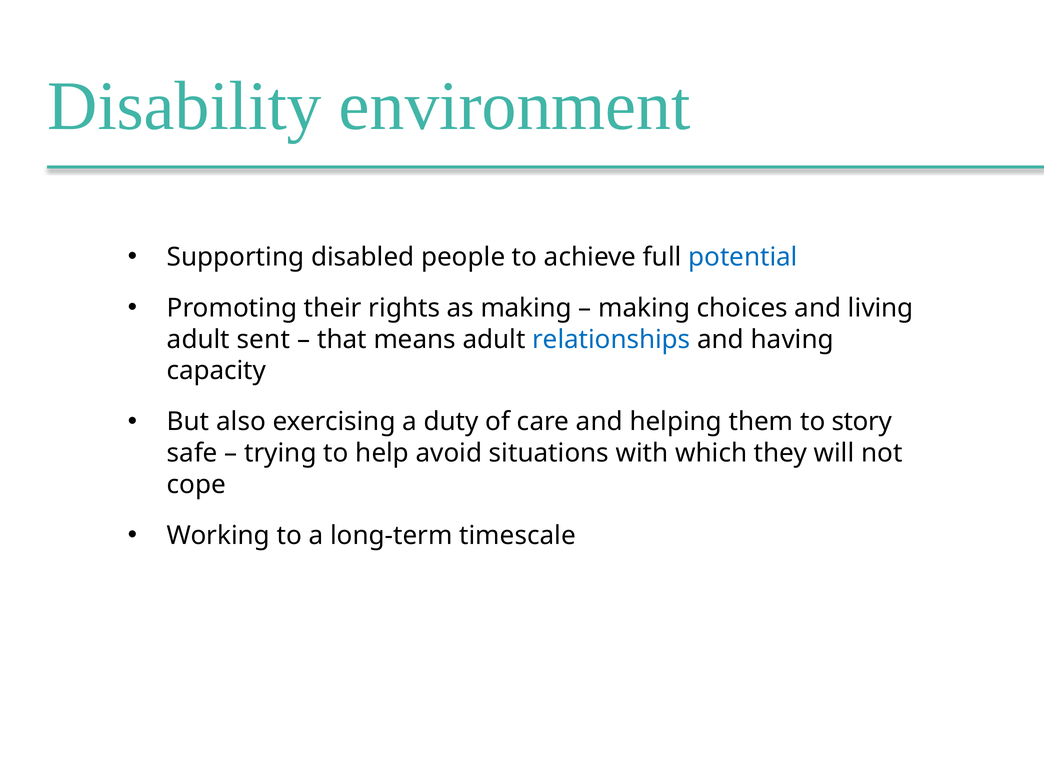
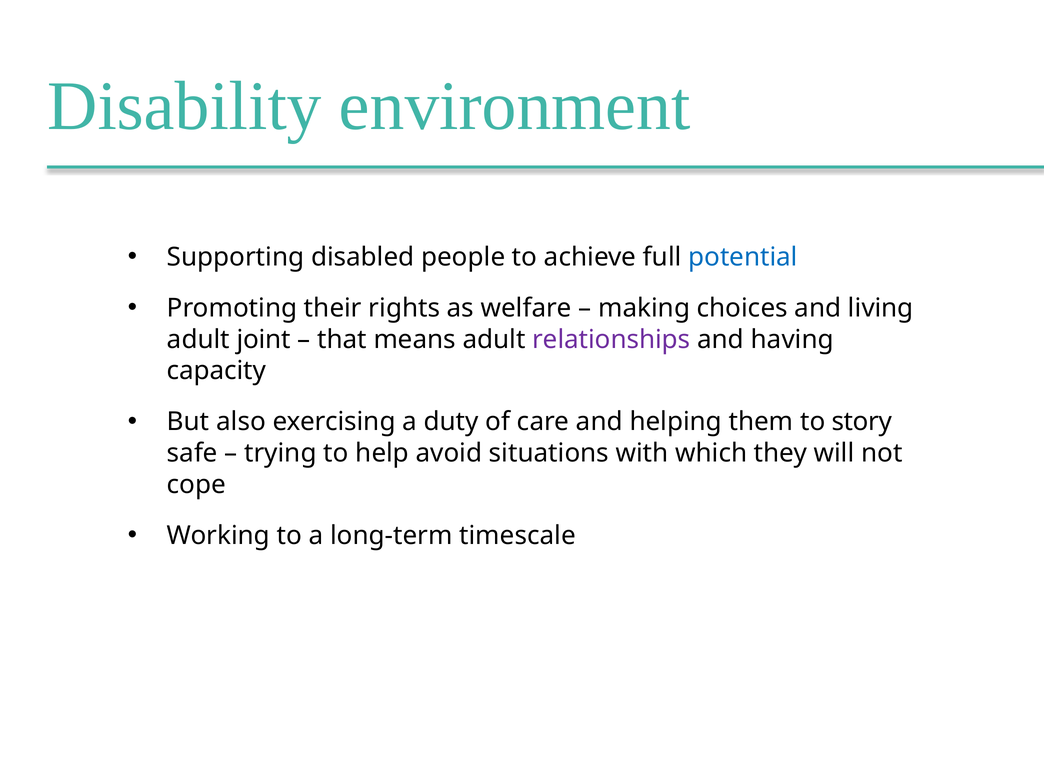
as making: making -> welfare
sent: sent -> joint
relationships colour: blue -> purple
